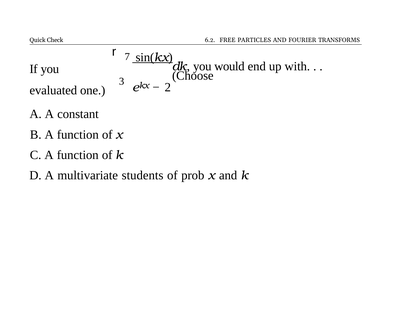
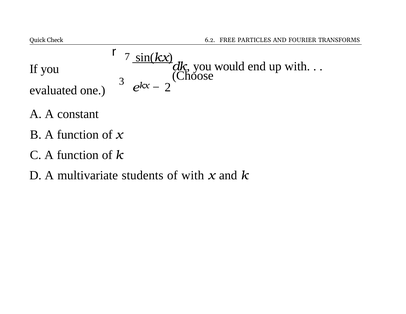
of prob: prob -> with
